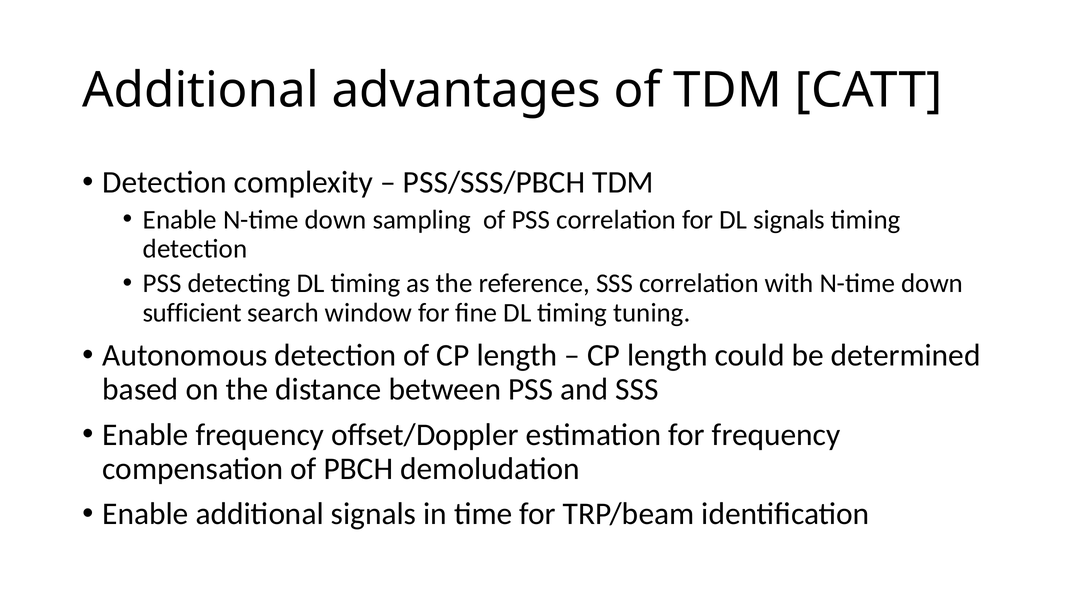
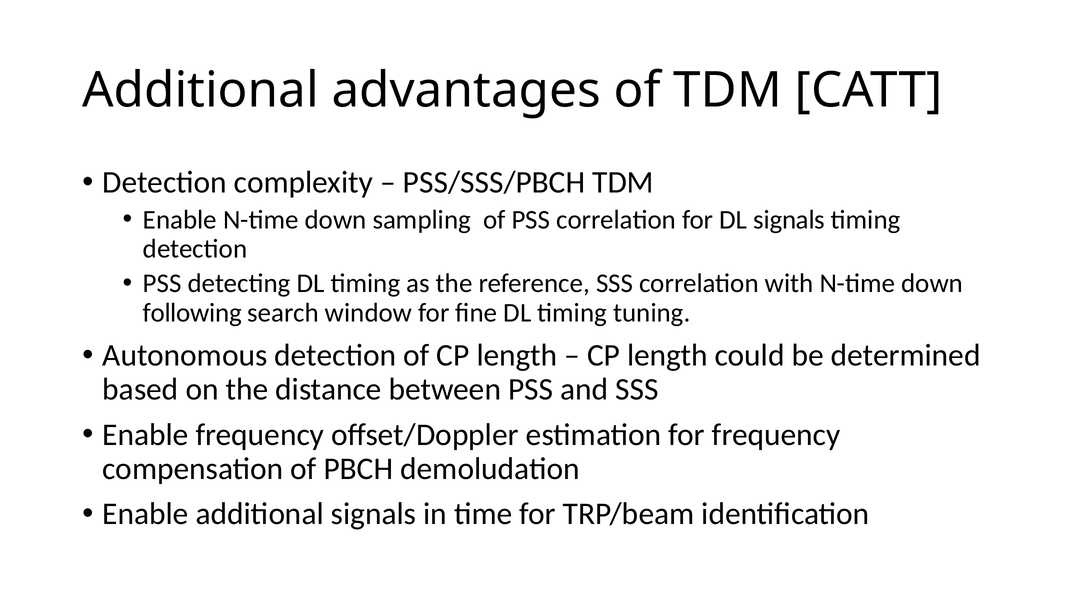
sufficient: sufficient -> following
